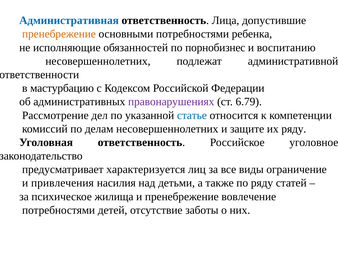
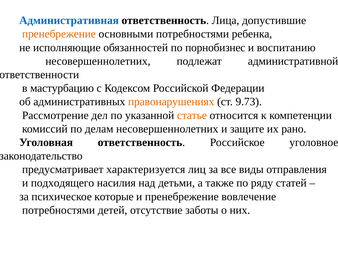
правонарушениях colour: purple -> orange
6.79: 6.79 -> 9.73
статье colour: blue -> orange
их ряду: ряду -> рано
ограничение: ограничение -> отправления
привлечения: привлечения -> подходящего
жилища: жилища -> которые
